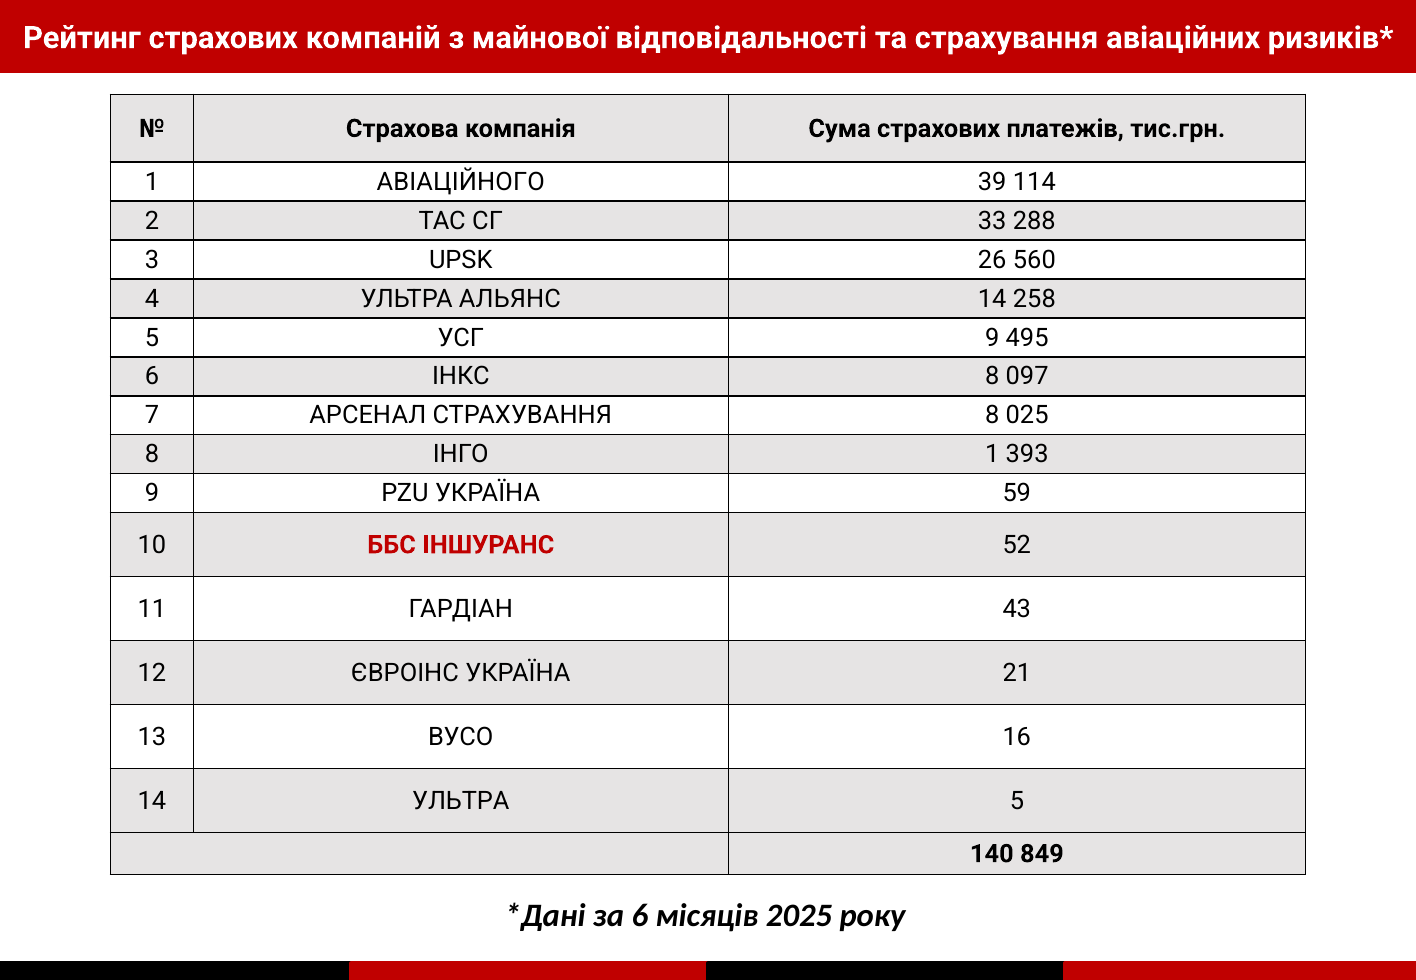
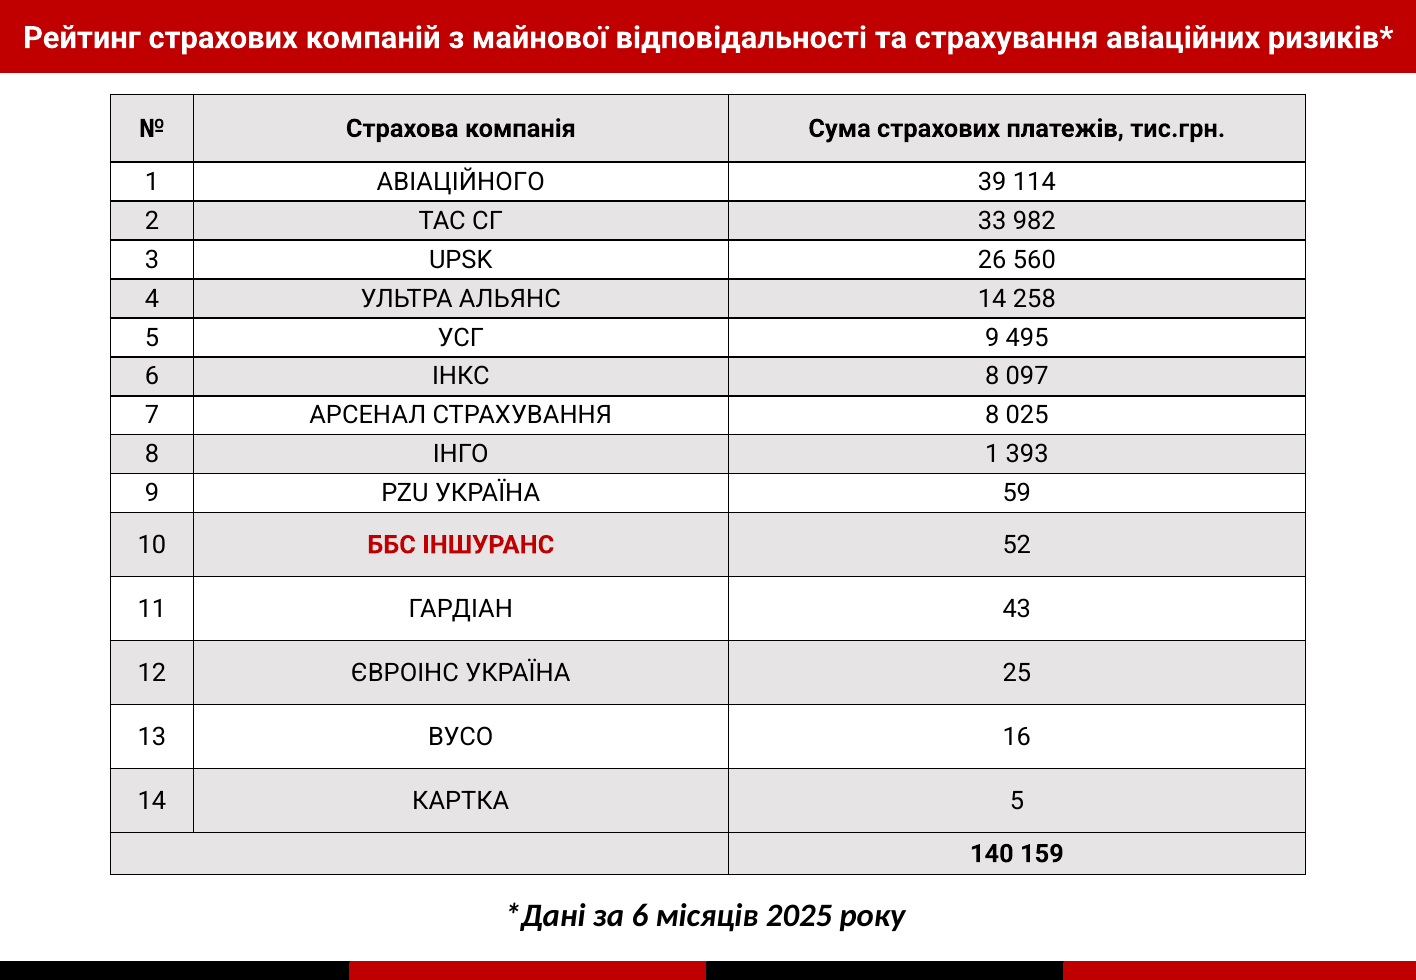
288: 288 -> 982
21: 21 -> 25
14 УЛЬТРА: УЛЬТРА -> КАРТКА
849: 849 -> 159
